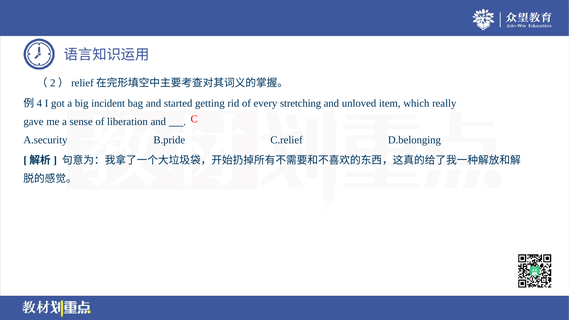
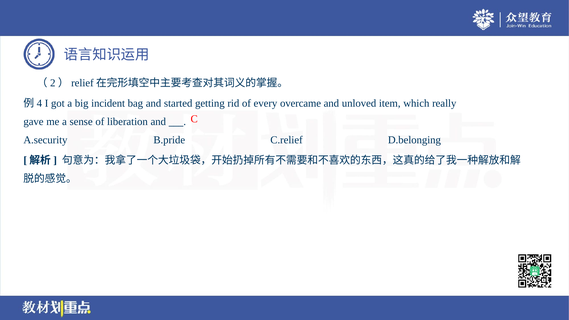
stretching: stretching -> overcame
